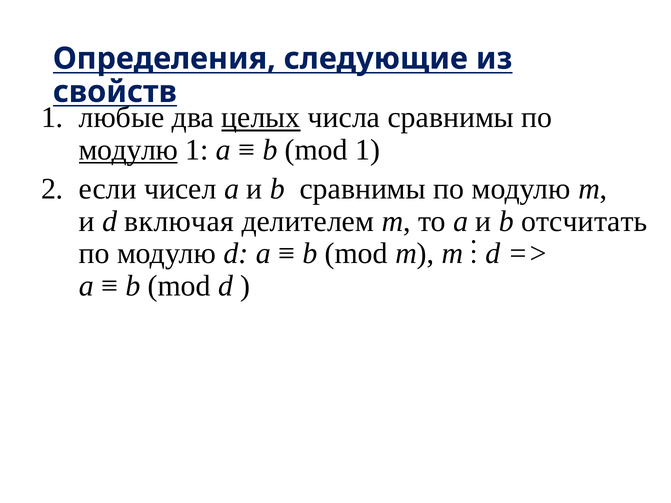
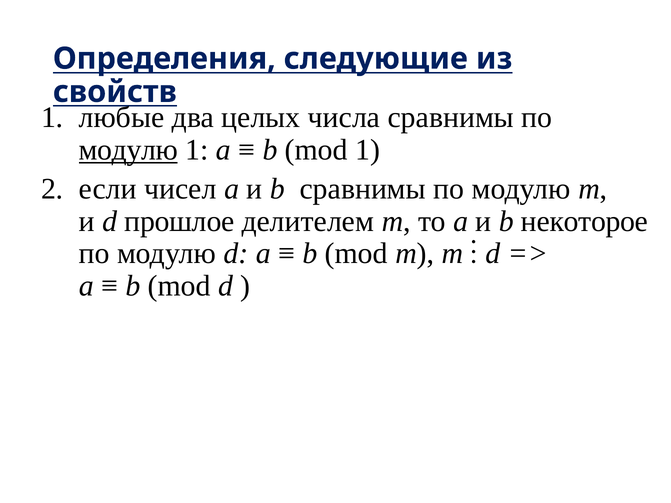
целых underline: present -> none
включая: включая -> прошлое
отсчитать: отсчитать -> некоторое
